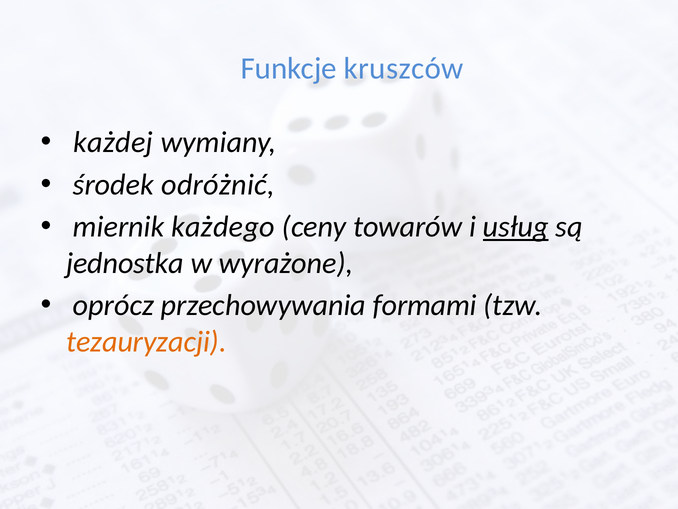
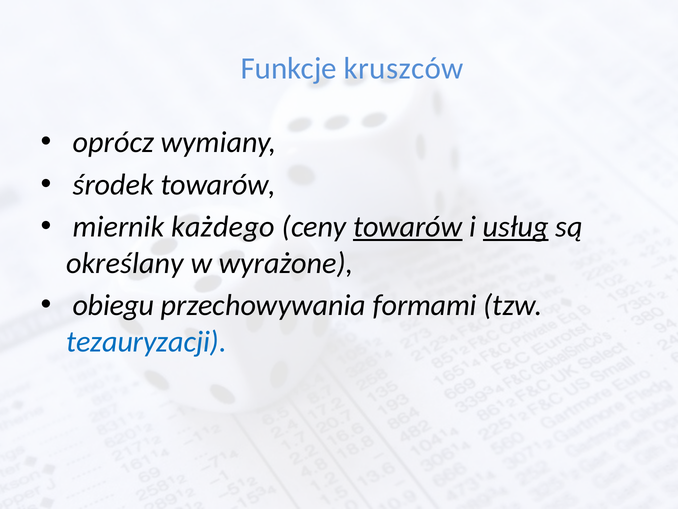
każdej: każdej -> oprócz
środek odróżnić: odróżnić -> towarów
towarów at (408, 227) underline: none -> present
jednostka: jednostka -> określany
oprócz: oprócz -> obiegu
tezauryzacji colour: orange -> blue
